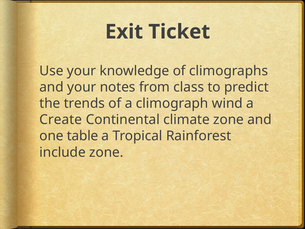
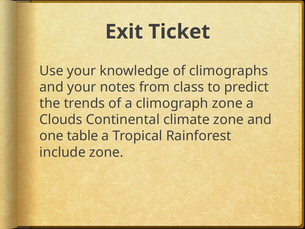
climograph wind: wind -> zone
Create: Create -> Clouds
